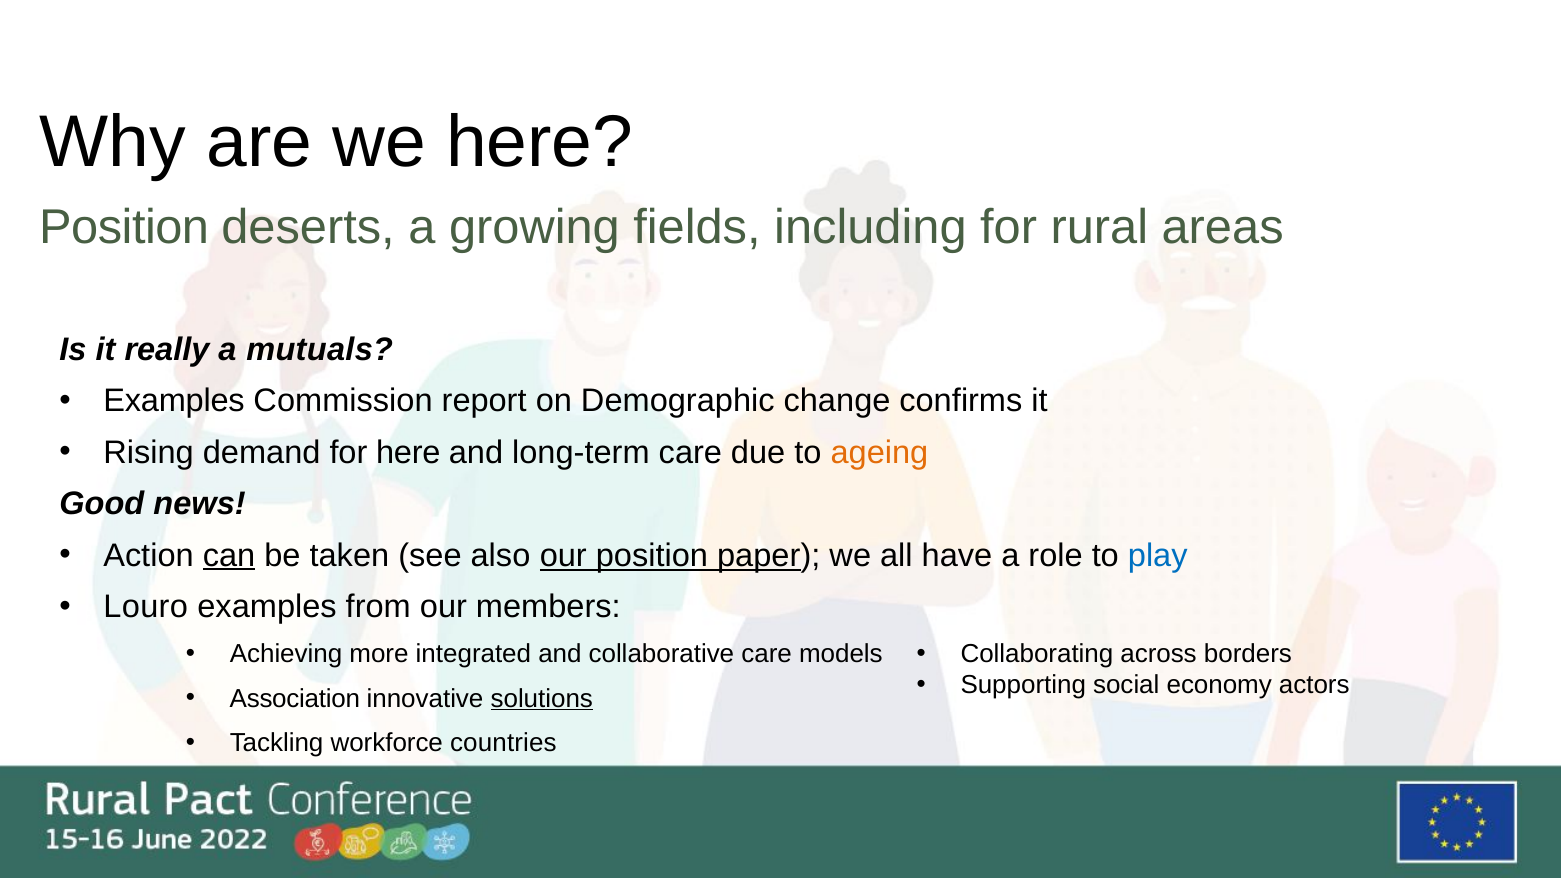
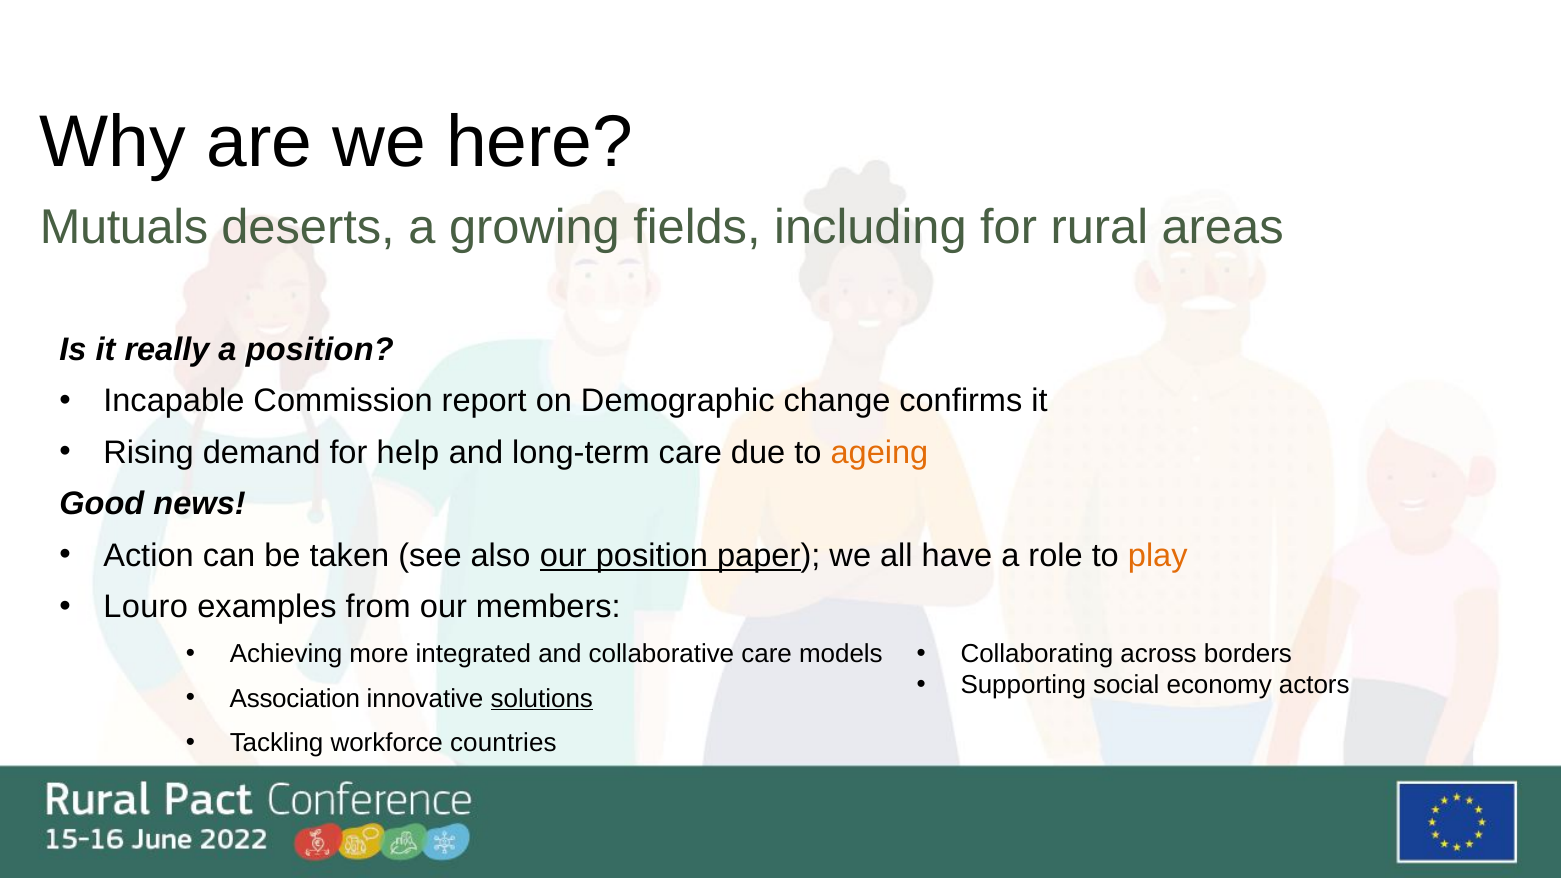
Position at (124, 227): Position -> Mutuals
a mutuals: mutuals -> position
Examples at (174, 401): Examples -> Incapable
for here: here -> help
can underline: present -> none
play colour: blue -> orange
